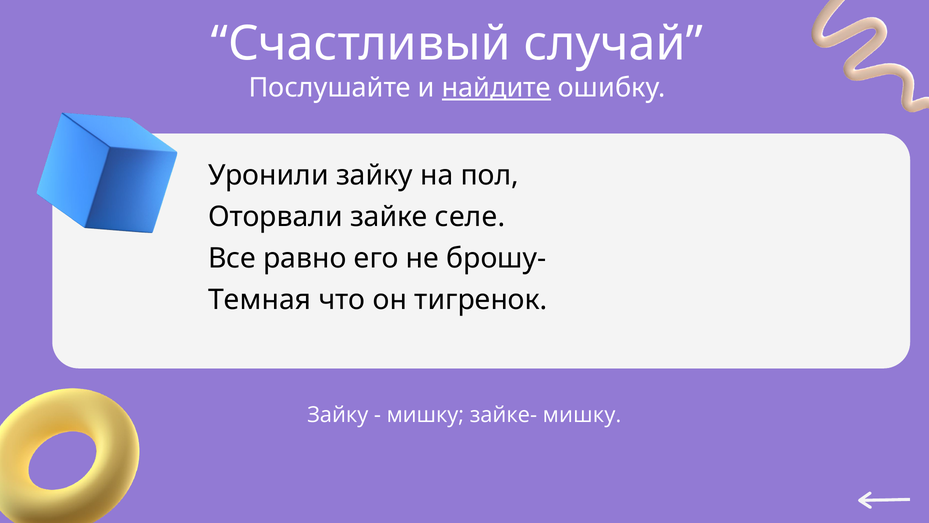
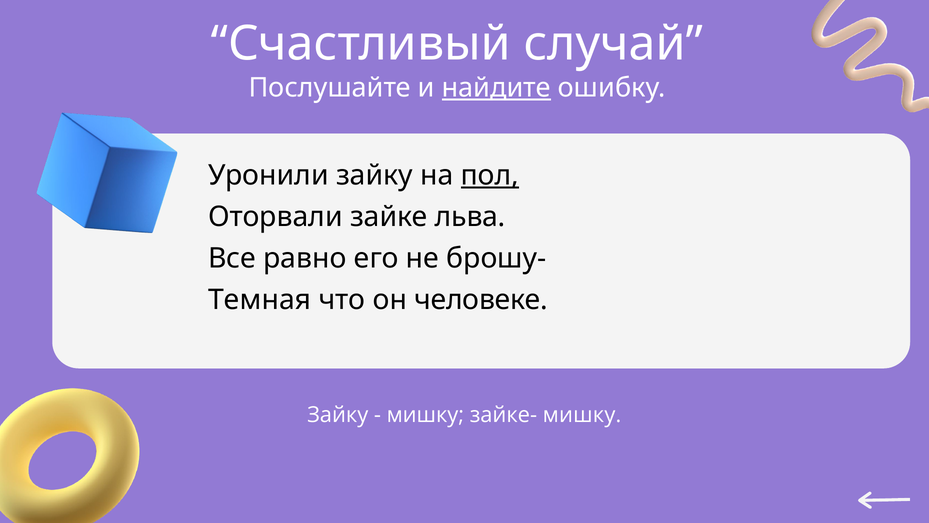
пол underline: none -> present
селе: селе -> льва
тигренок: тигренок -> человеке
